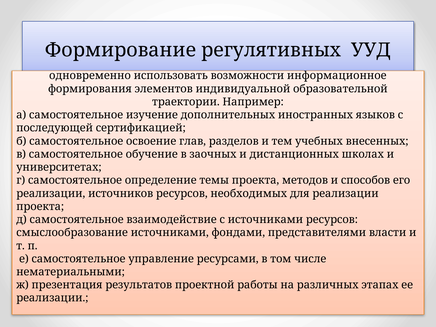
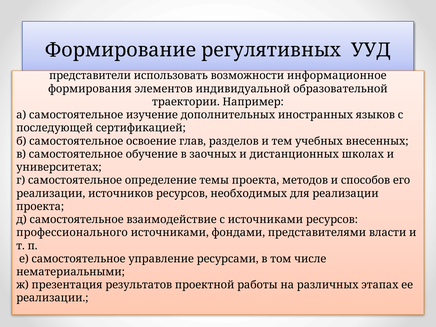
одновременно: одновременно -> представители
смыслообразование: смыслообразование -> профессионального
